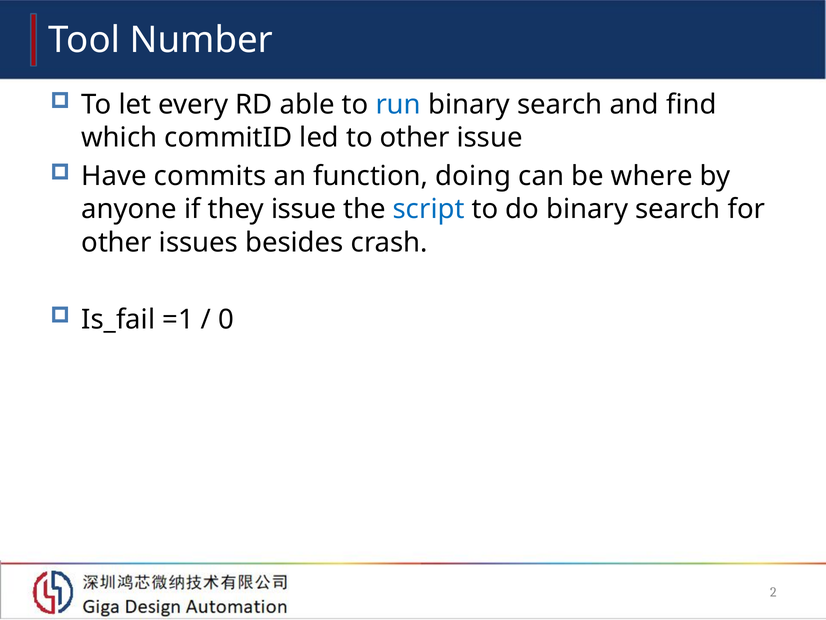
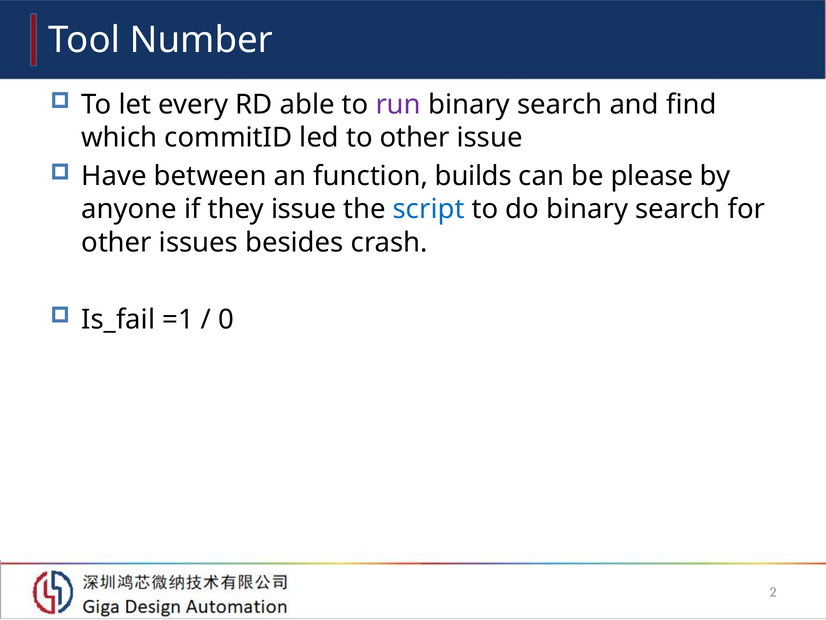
run colour: blue -> purple
commits: commits -> between
doing: doing -> builds
where: where -> please
